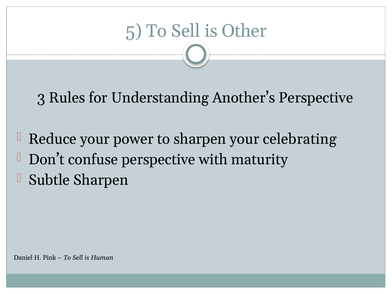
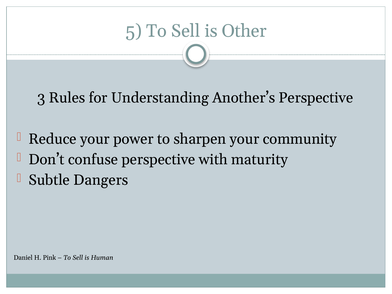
celebrating: celebrating -> community
Subtle Sharpen: Sharpen -> Dangers
